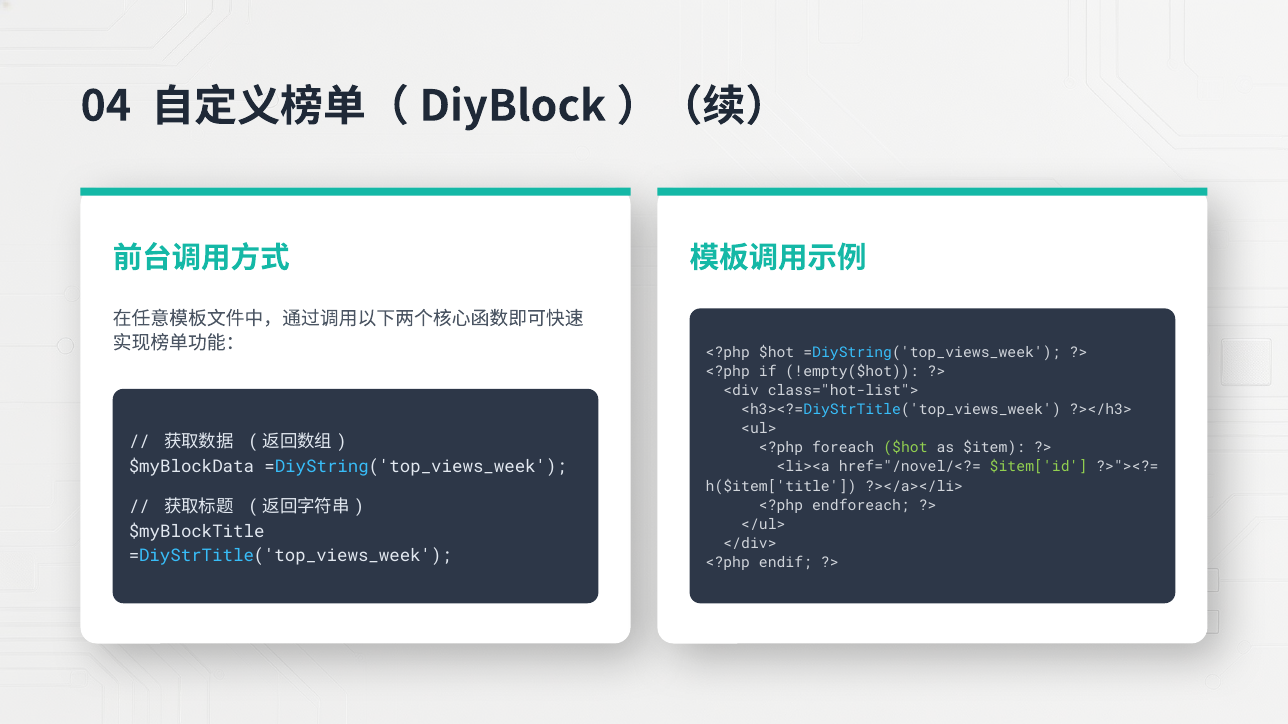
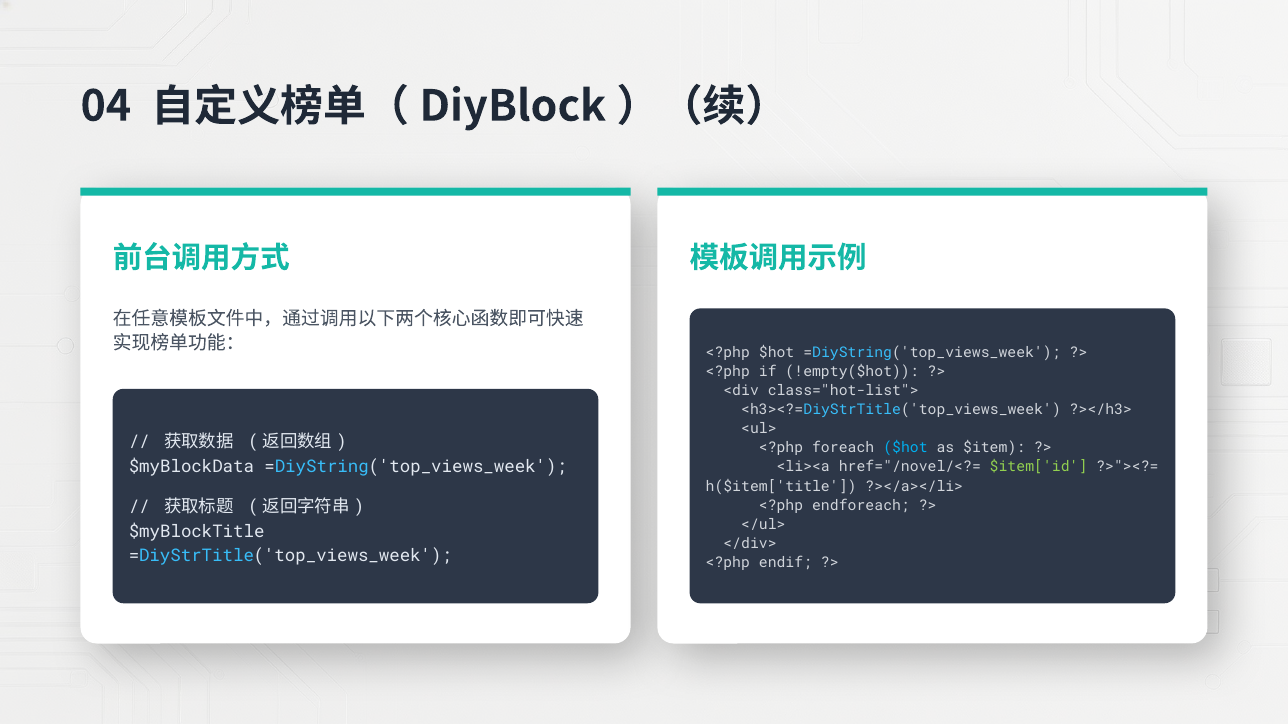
$hot at (905, 448) colour: light green -> light blue
